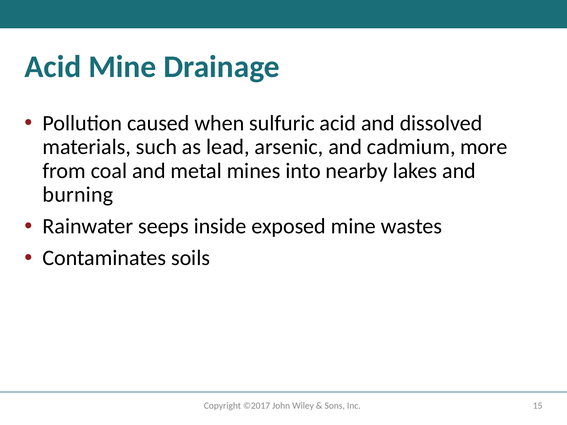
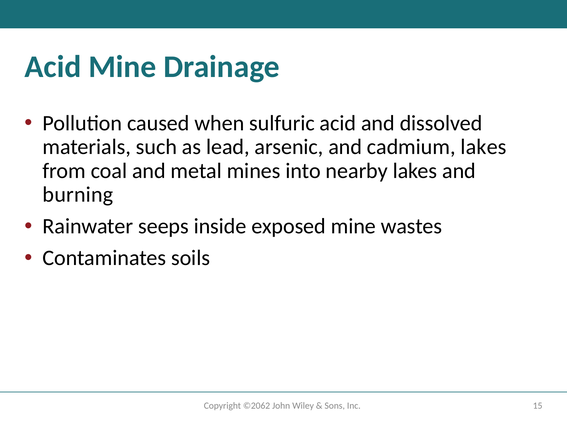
cadmium more: more -> lakes
©2017: ©2017 -> ©2062
